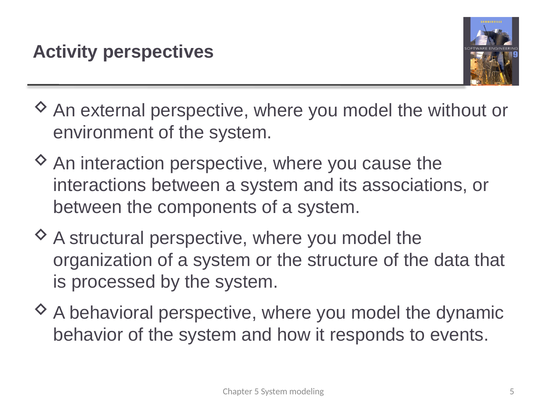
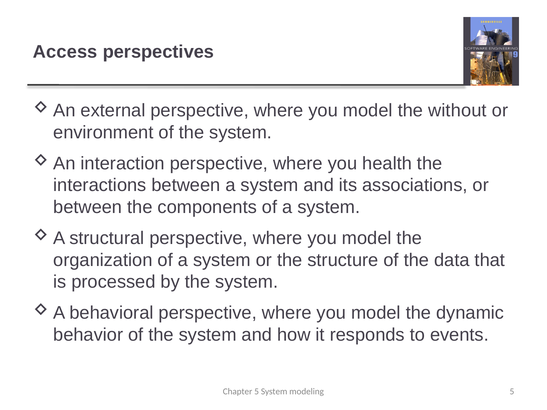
Activity: Activity -> Access
cause: cause -> health
